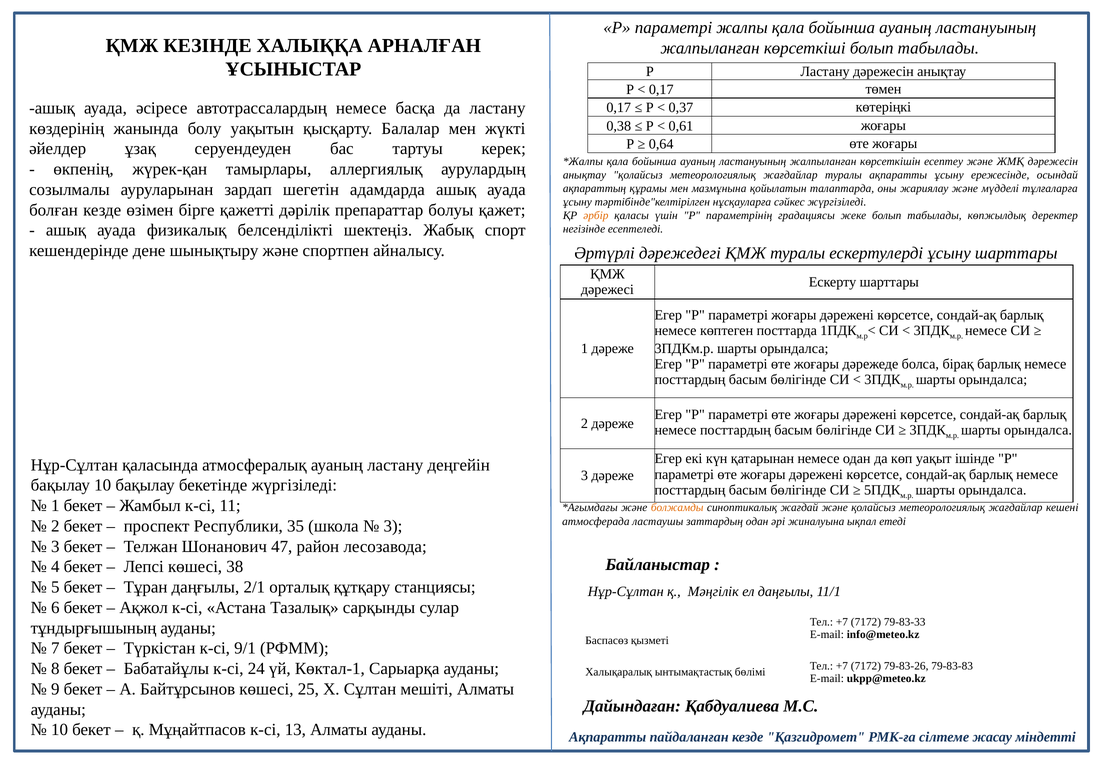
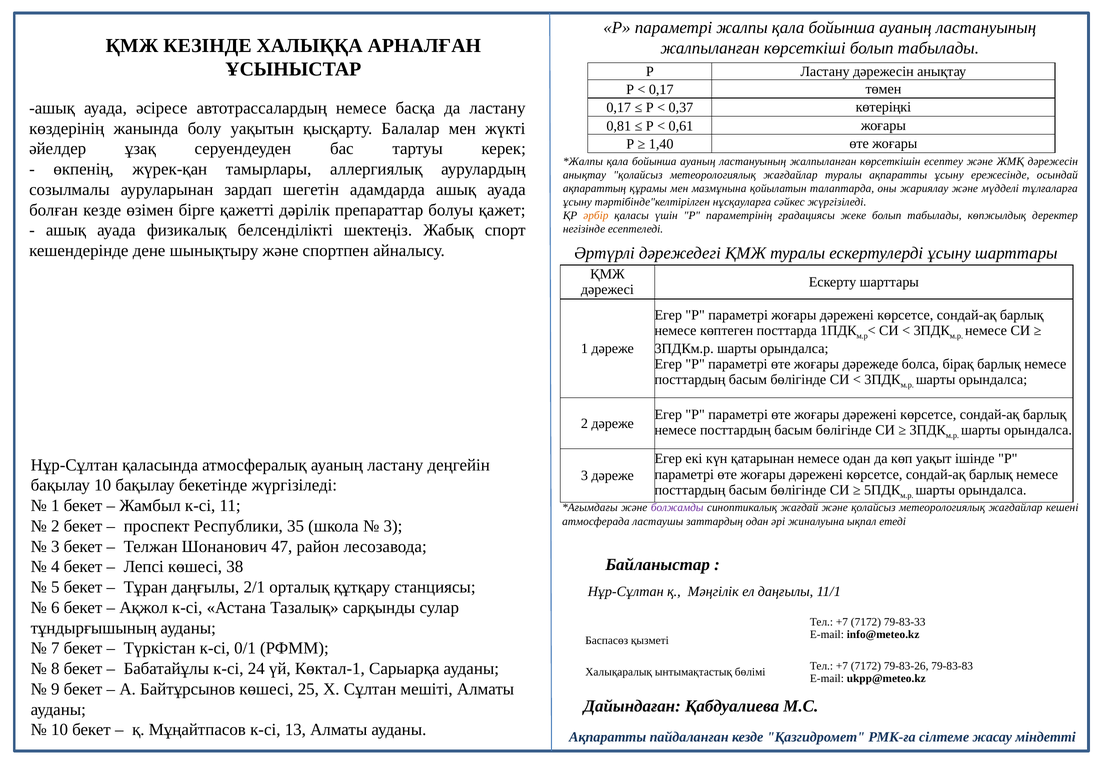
0,38: 0,38 -> 0,81
0,64: 0,64 -> 1,40
болжамды colour: orange -> purple
9/1: 9/1 -> 0/1
